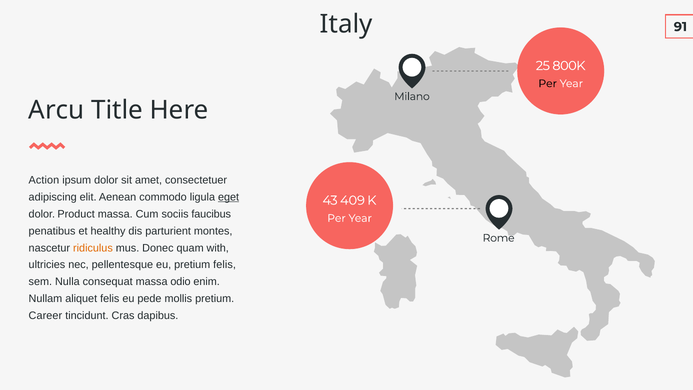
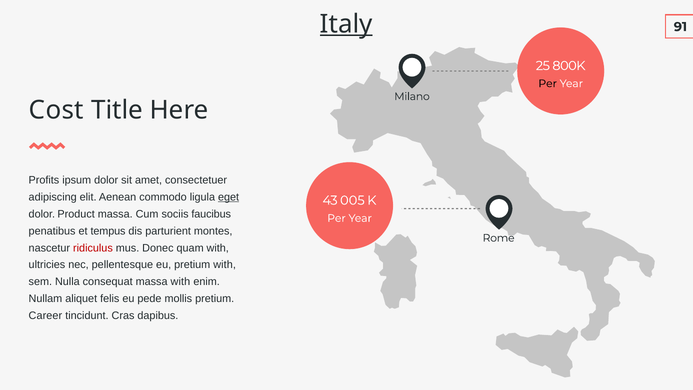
Italy underline: none -> present
Arcu: Arcu -> Cost
Action: Action -> Profits
409: 409 -> 005
healthy: healthy -> tempus
ridiculus colour: orange -> red
pretium felis: felis -> with
massa odio: odio -> with
